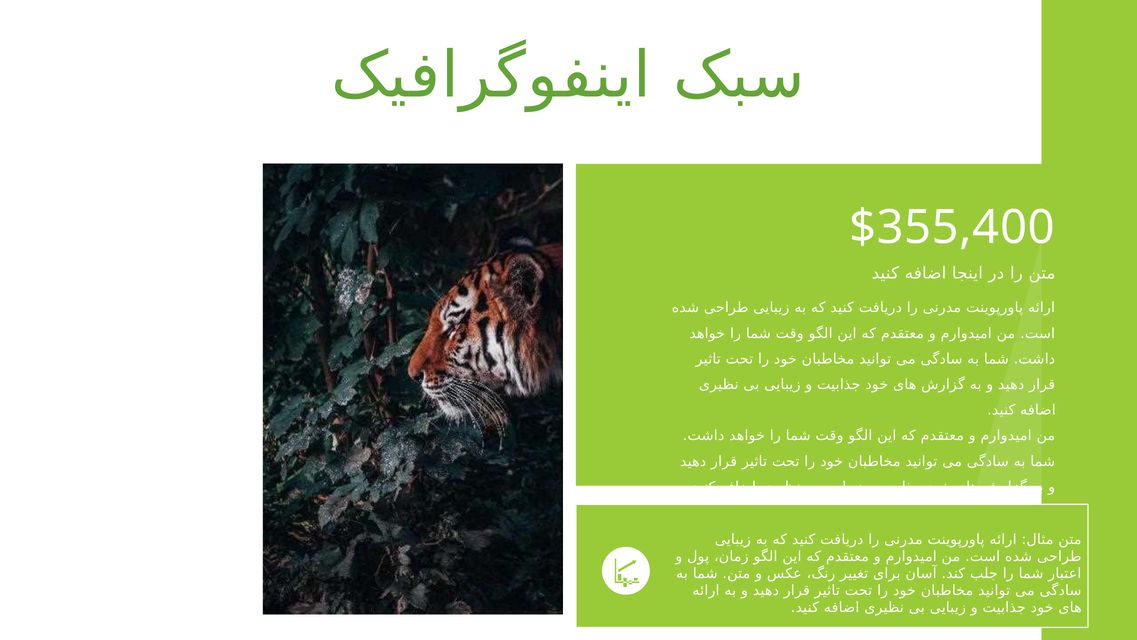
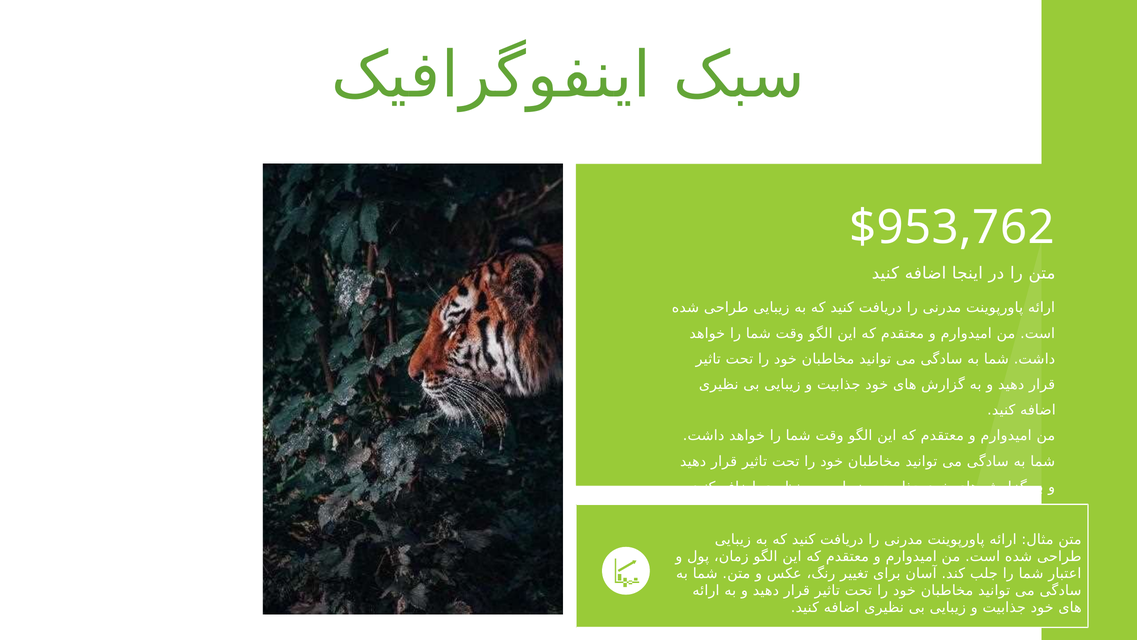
$355,400: $355,400 -> $953,762
